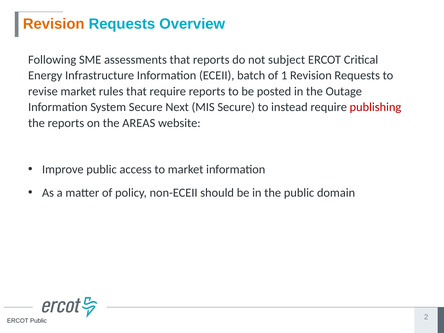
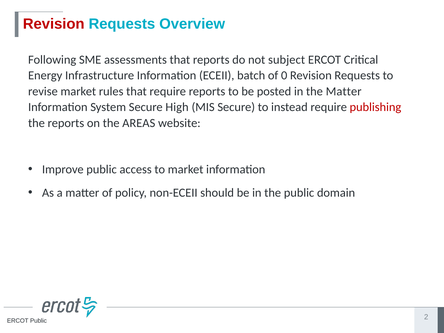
Revision at (54, 24) colour: orange -> red
1: 1 -> 0
the Outage: Outage -> Matter
Next: Next -> High
